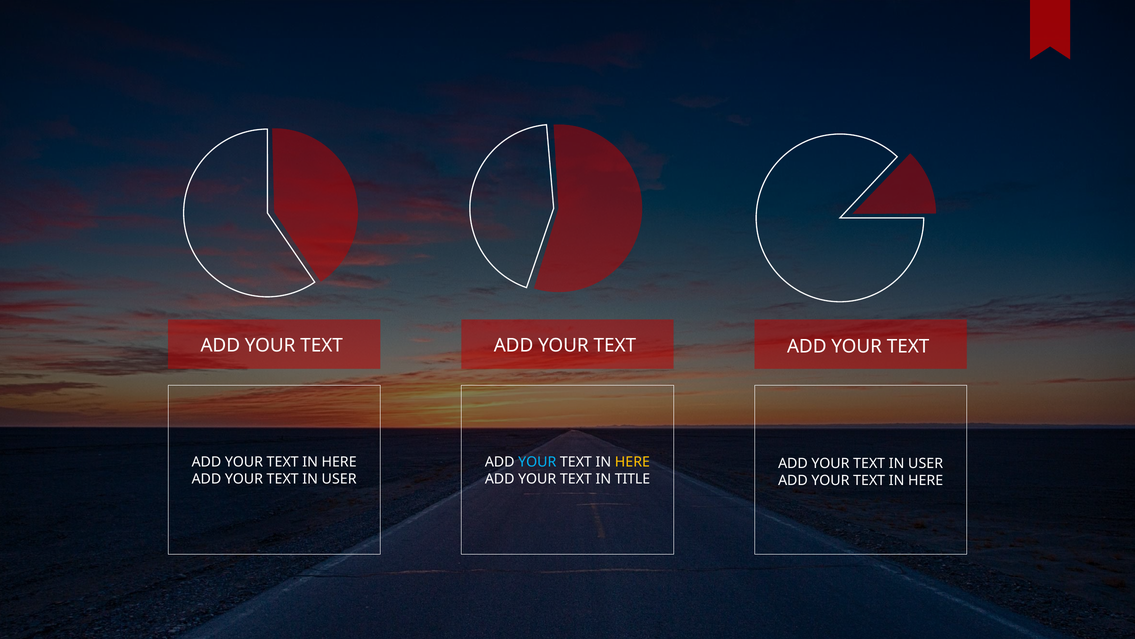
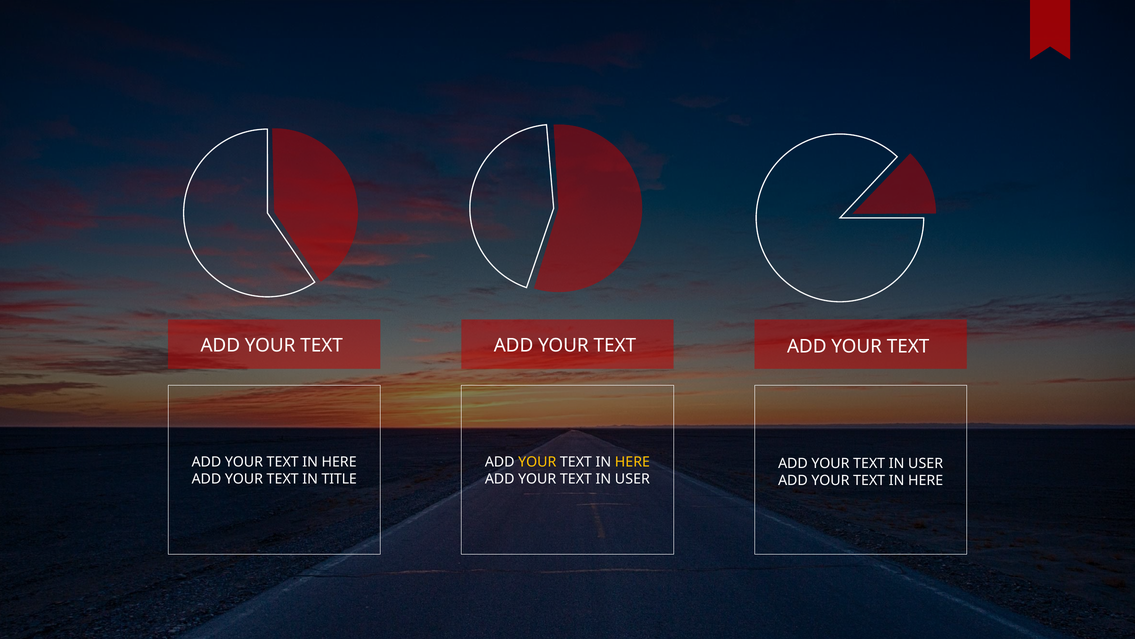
YOUR at (537, 461) colour: light blue -> yellow
USER at (339, 478): USER -> TITLE
TITLE at (632, 478): TITLE -> USER
